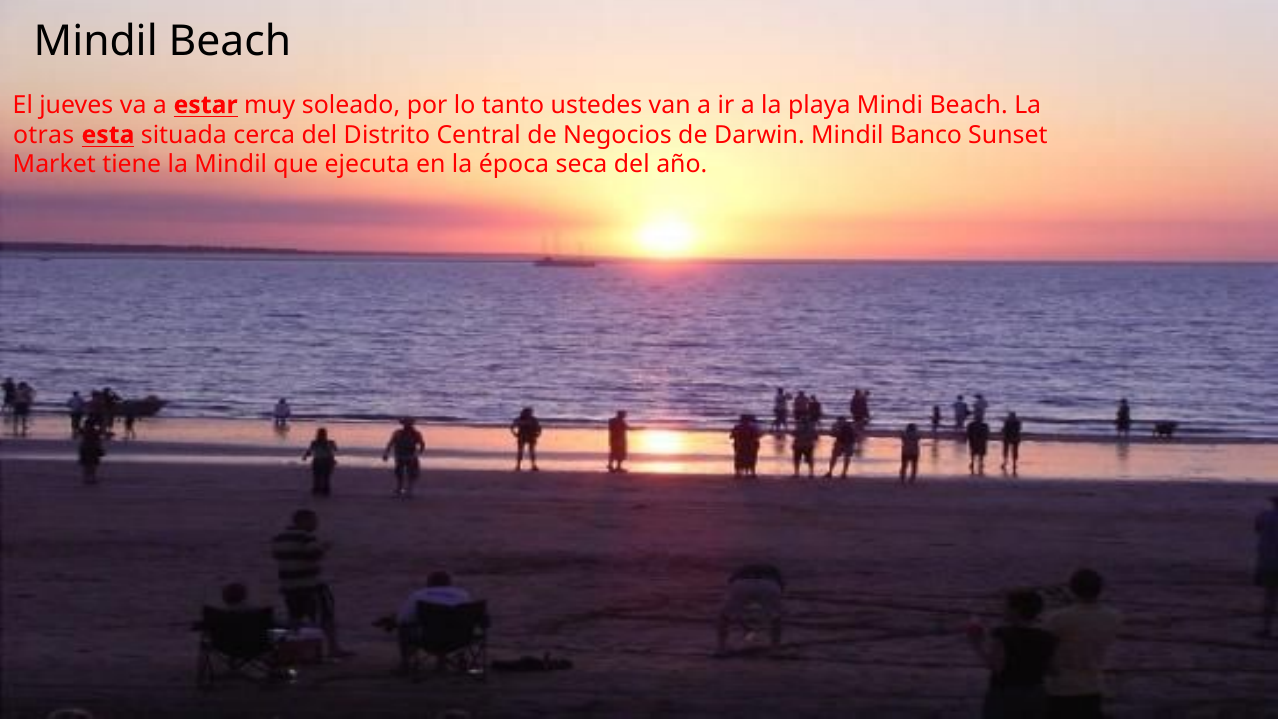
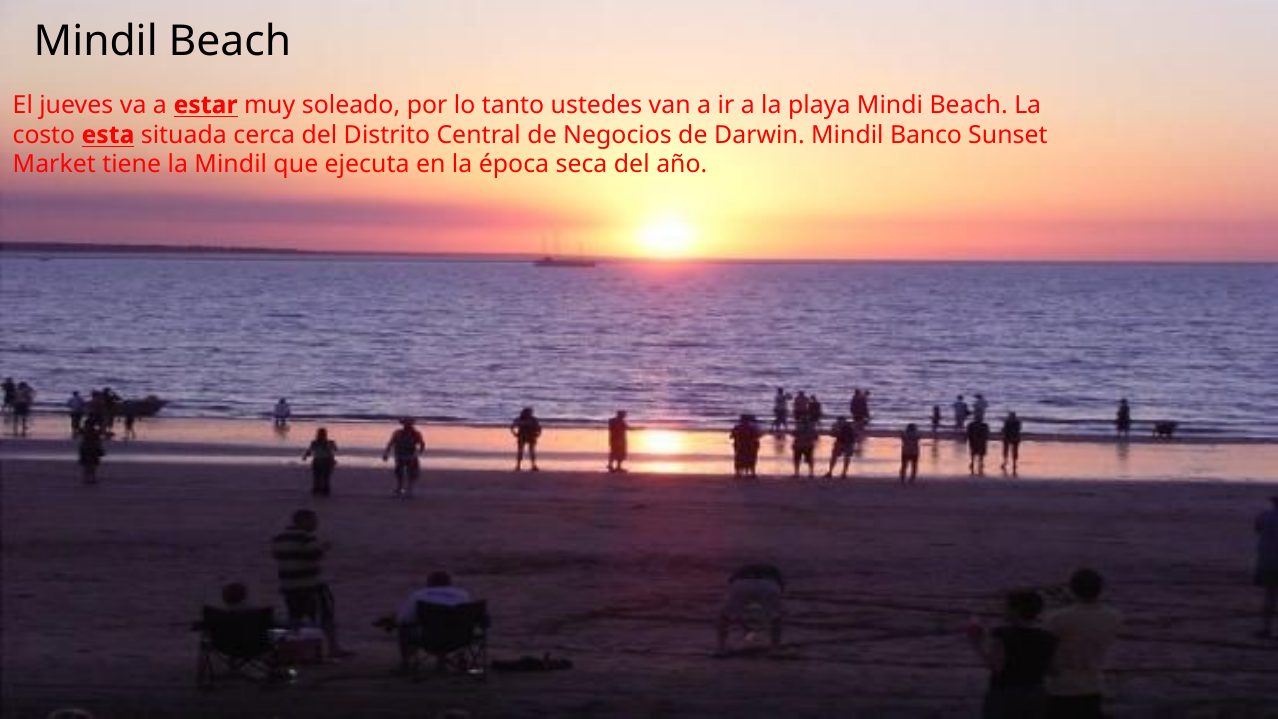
otras: otras -> costo
